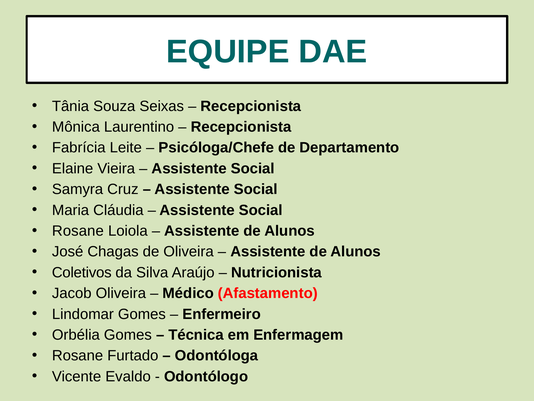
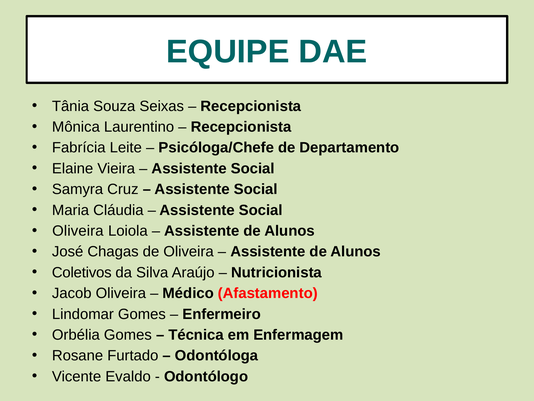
Rosane at (78, 231): Rosane -> Oliveira
